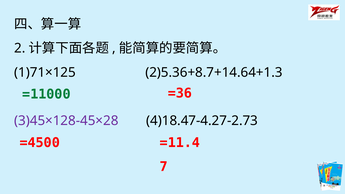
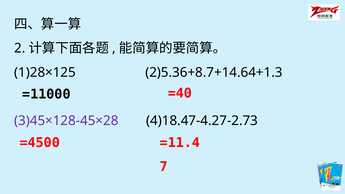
1)71×125: 1)71×125 -> 1)28×125
=36: =36 -> =40
=11000 colour: green -> black
